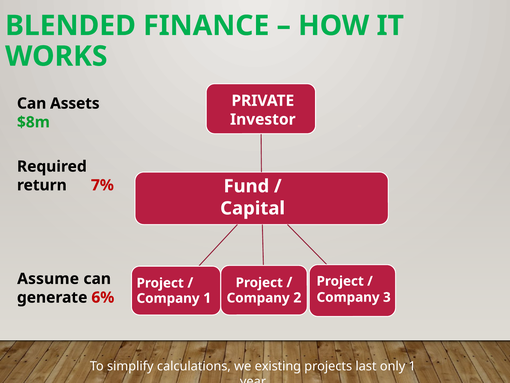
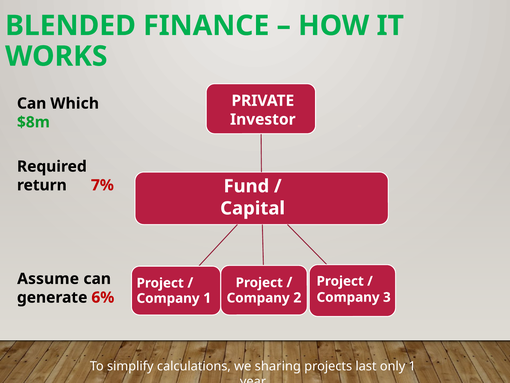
Assets: Assets -> Which
existing: existing -> sharing
